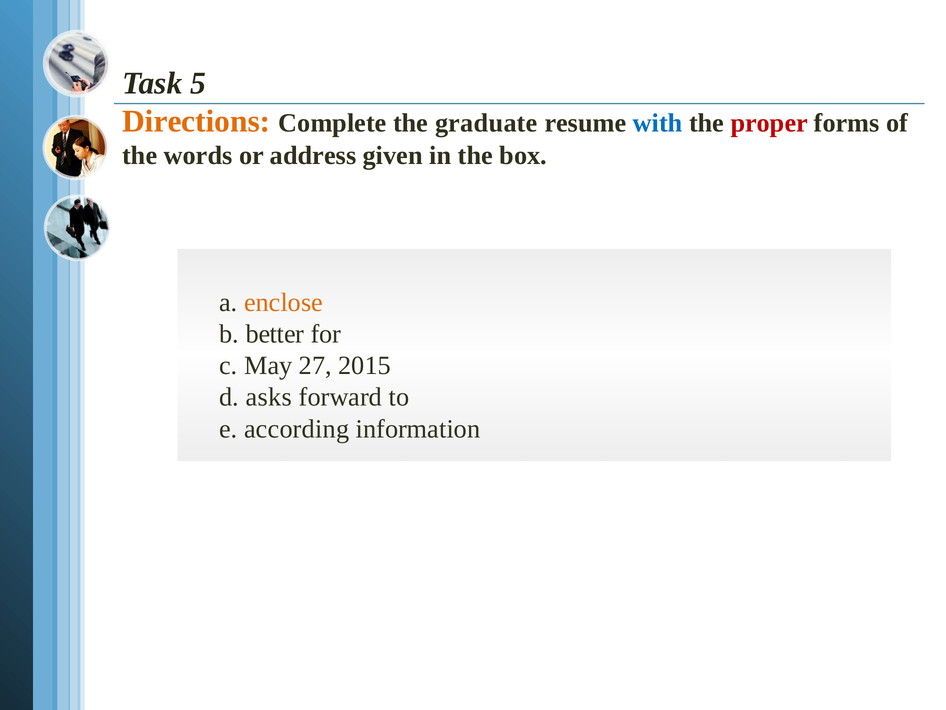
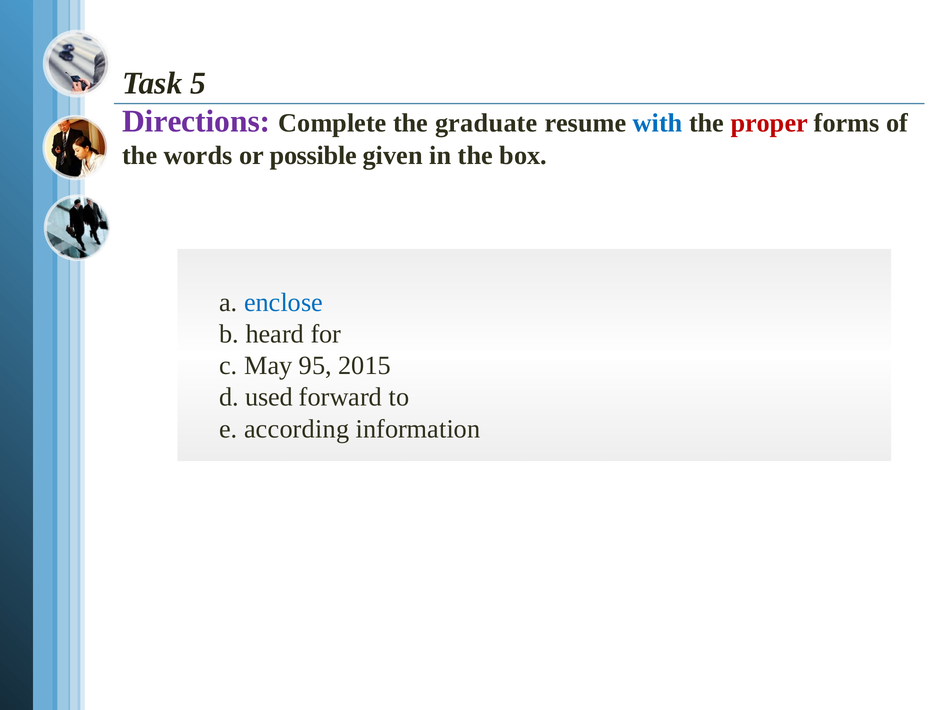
Directions colour: orange -> purple
address: address -> possible
enclose colour: orange -> blue
better: better -> heard
27: 27 -> 95
asks: asks -> used
